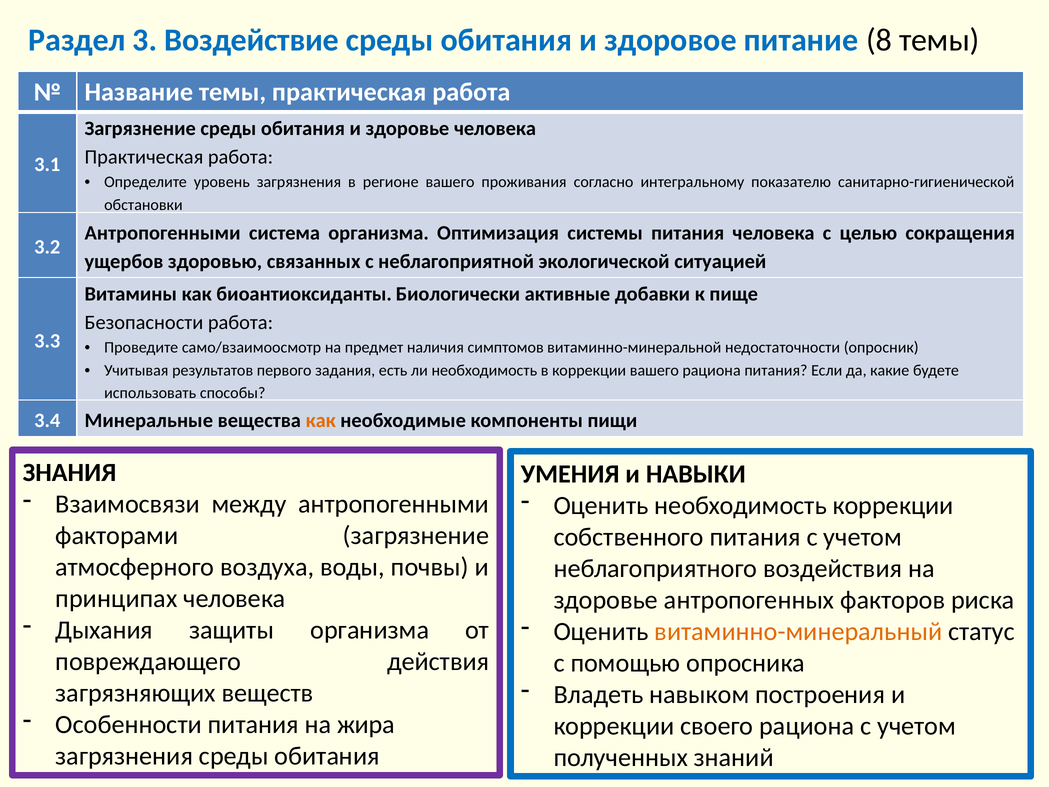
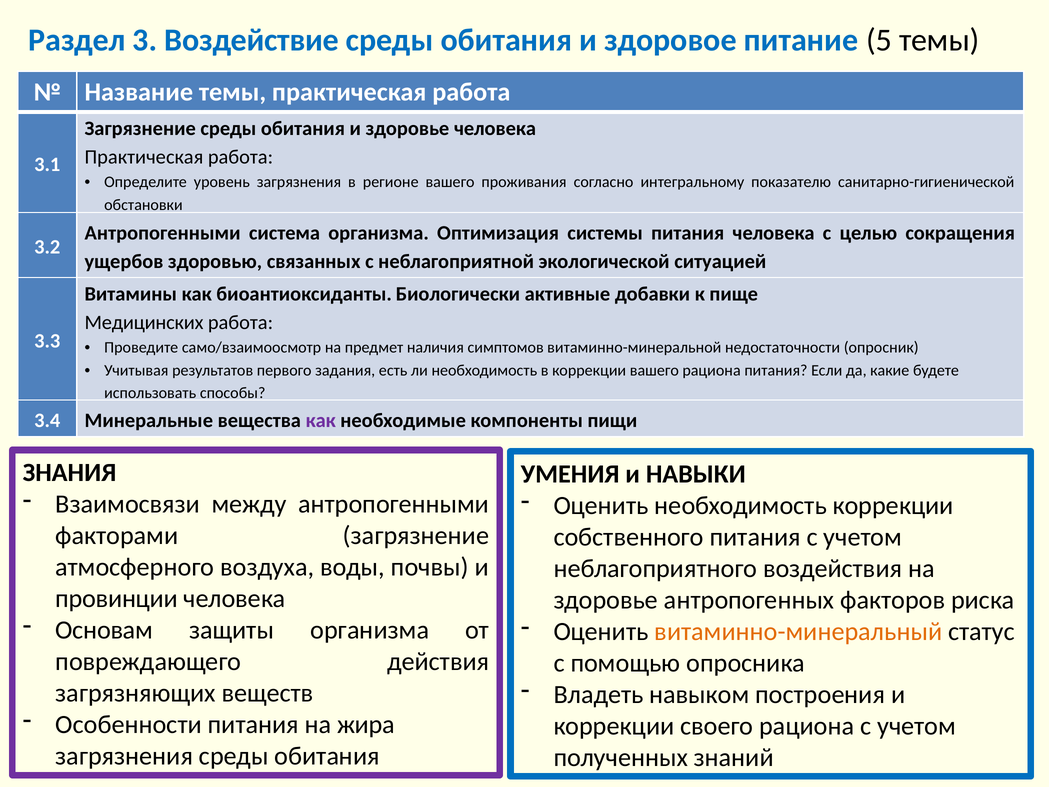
8: 8 -> 5
Безопасности: Безопасности -> Медицинских
как at (321, 420) colour: orange -> purple
принципах: принципах -> провинции
Дыхания: Дыхания -> Основам
